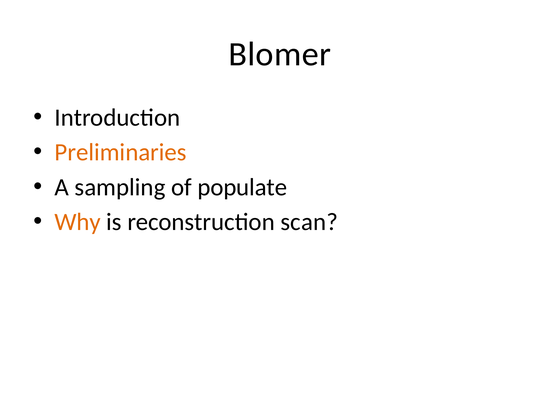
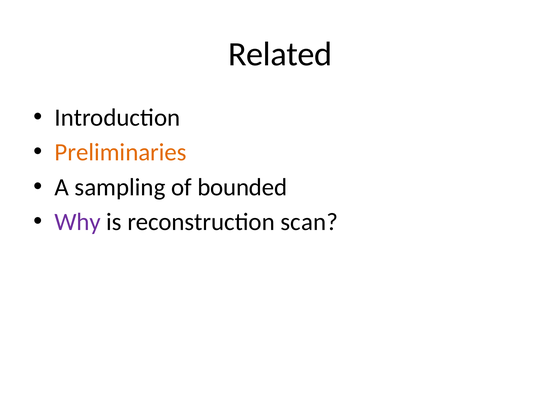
Blomer: Blomer -> Related
populate: populate -> bounded
Why colour: orange -> purple
